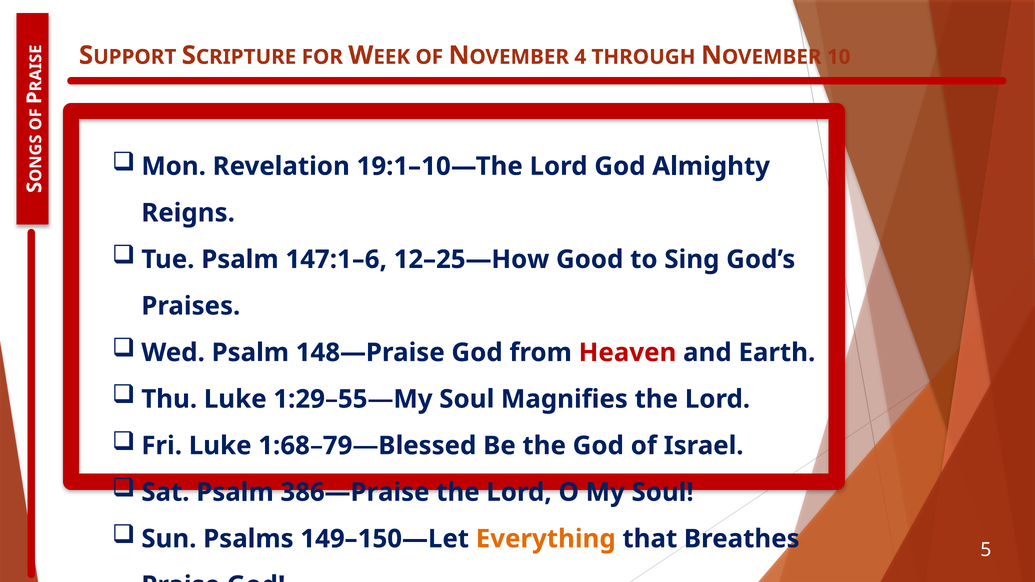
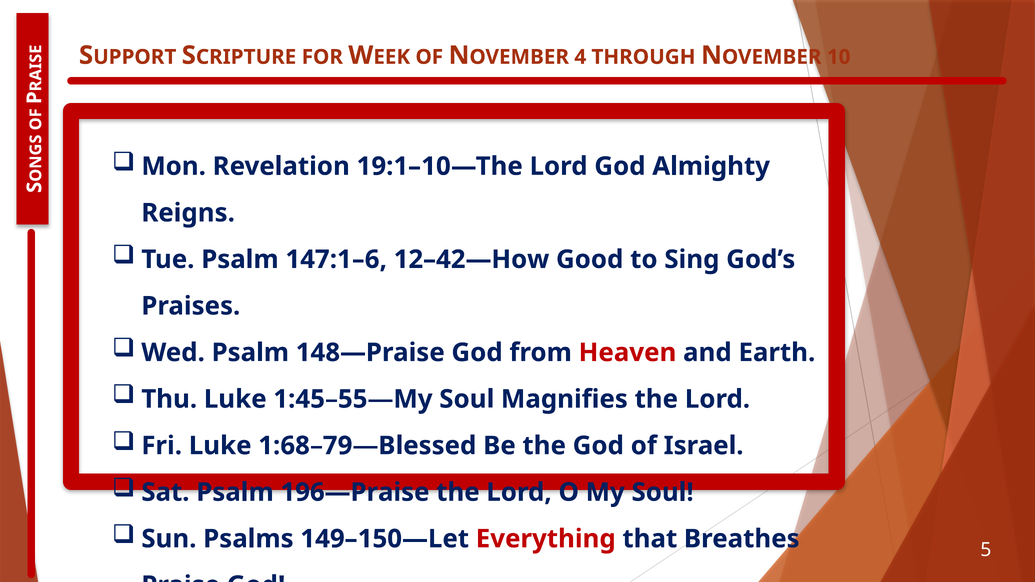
12–25—How: 12–25—How -> 12–42—How
1:29–55—My: 1:29–55—My -> 1:45–55—My
386—Praise: 386—Praise -> 196—Praise
Everything colour: orange -> red
